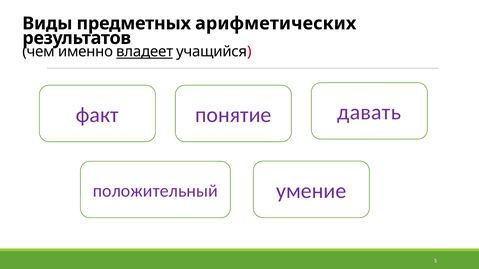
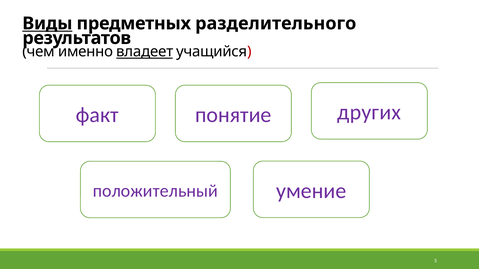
Виды underline: none -> present
арифметических: арифметических -> разделительного
давать: давать -> других
